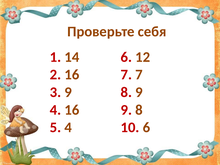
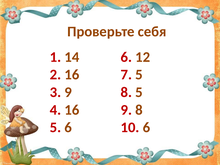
7 7: 7 -> 5
8 9: 9 -> 5
5 4: 4 -> 6
